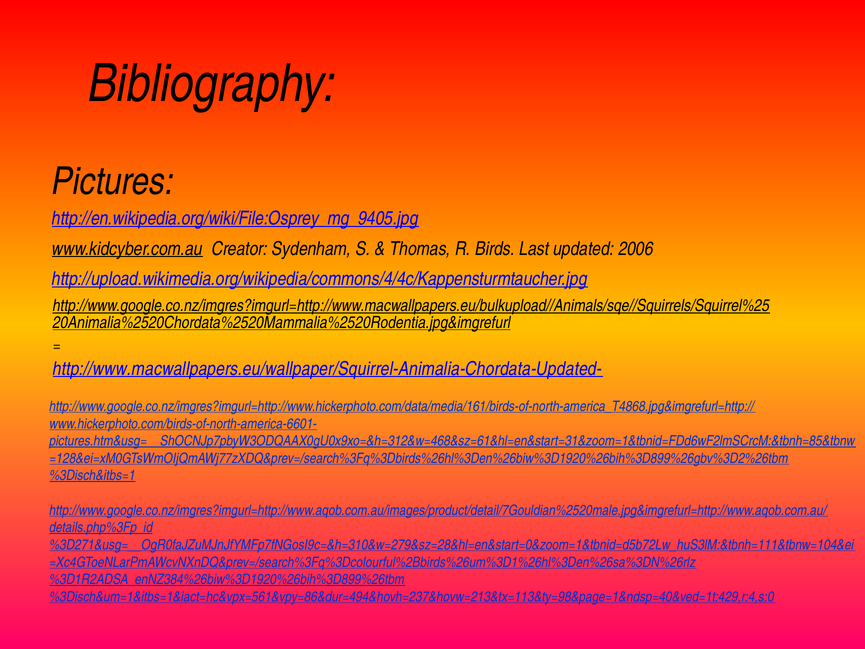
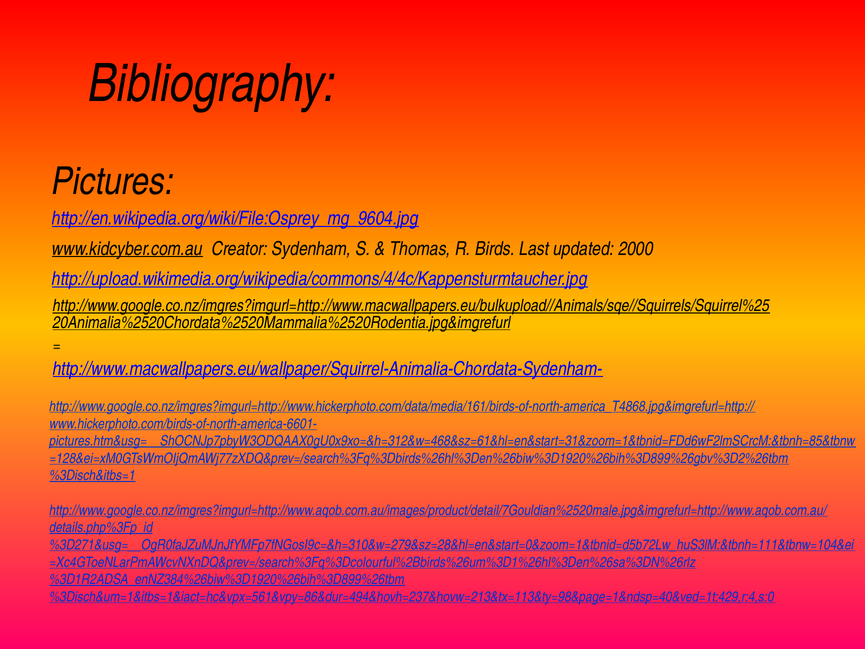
http://en.wikipedia.org/wiki/File:Osprey_mg_9405.jpg: http://en.wikipedia.org/wiki/File:Osprey_mg_9405.jpg -> http://en.wikipedia.org/wiki/File:Osprey_mg_9604.jpg
2006: 2006 -> 2000
http://www.macwallpapers.eu/wallpaper/Squirrel-Animalia-Chordata-Updated-: http://www.macwallpapers.eu/wallpaper/Squirrel-Animalia-Chordata-Updated- -> http://www.macwallpapers.eu/wallpaper/Squirrel-Animalia-Chordata-Sydenham-
